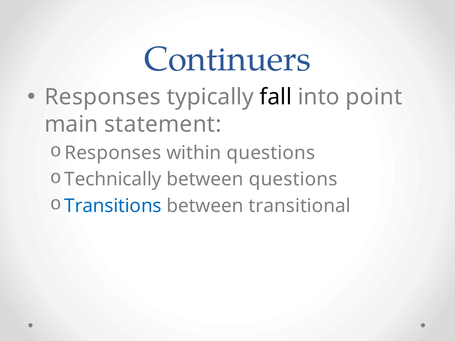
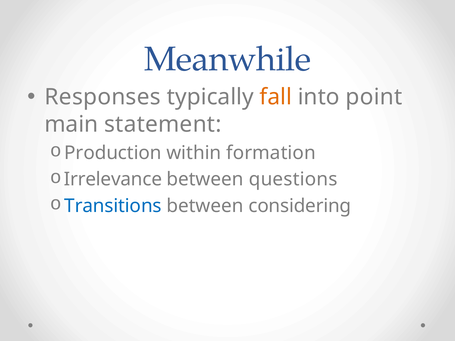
Continuers: Continuers -> Meanwhile
fall colour: black -> orange
Responses at (113, 153): Responses -> Production
within questions: questions -> formation
Technically: Technically -> Irrelevance
transitional: transitional -> considering
